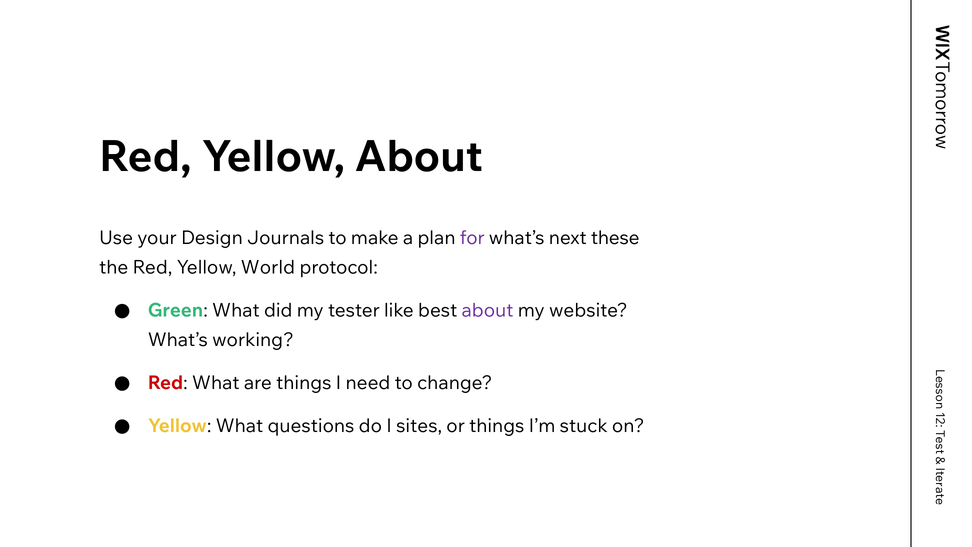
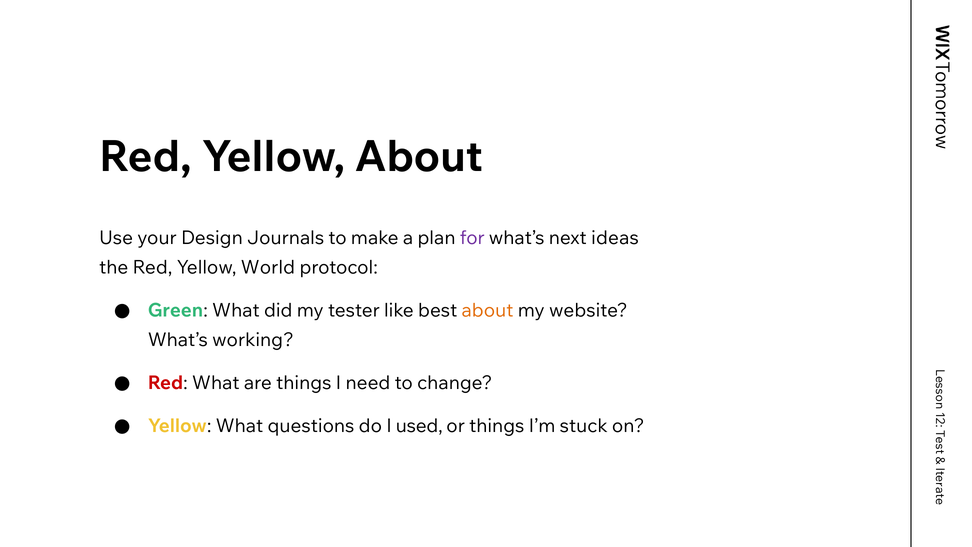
these: these -> ideas
about at (488, 311) colour: purple -> orange
sites: sites -> used
